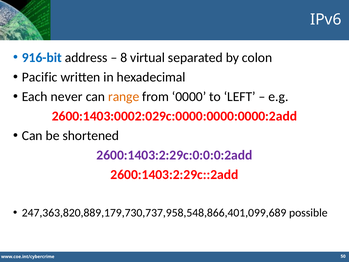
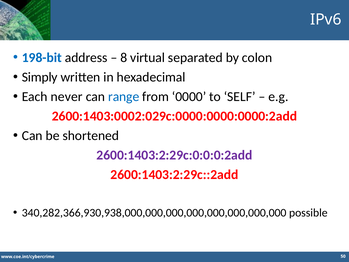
916-bit: 916-bit -> 198-bit
Pacific: Pacific -> Simply
range colour: orange -> blue
LEFT: LEFT -> SELF
247,363,820,889,179,730,737,958,548,866,401,099,689: 247,363,820,889,179,730,737,958,548,866,401,099,689 -> 340,282,366,930,938,000,000,000,000,000,000,000,000
